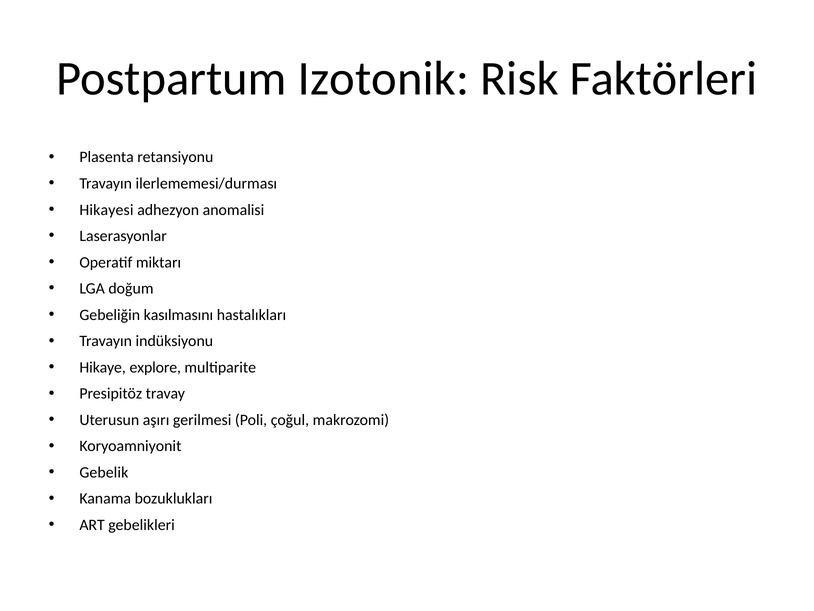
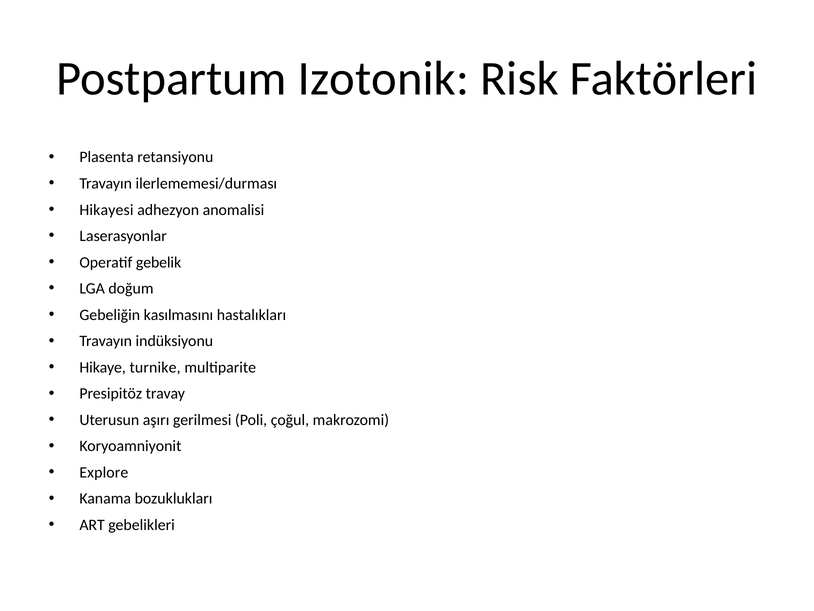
miktarı: miktarı -> gebelik
explore: explore -> turnike
Gebelik: Gebelik -> Explore
